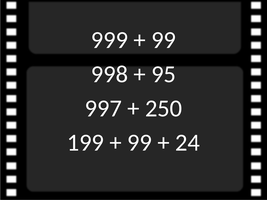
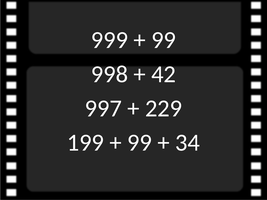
95: 95 -> 42
250: 250 -> 229
24: 24 -> 34
